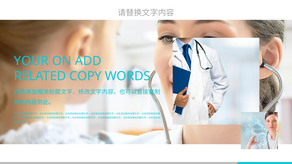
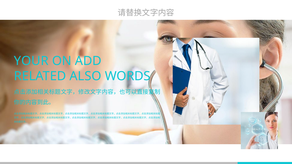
COPY: COPY -> ALSO
